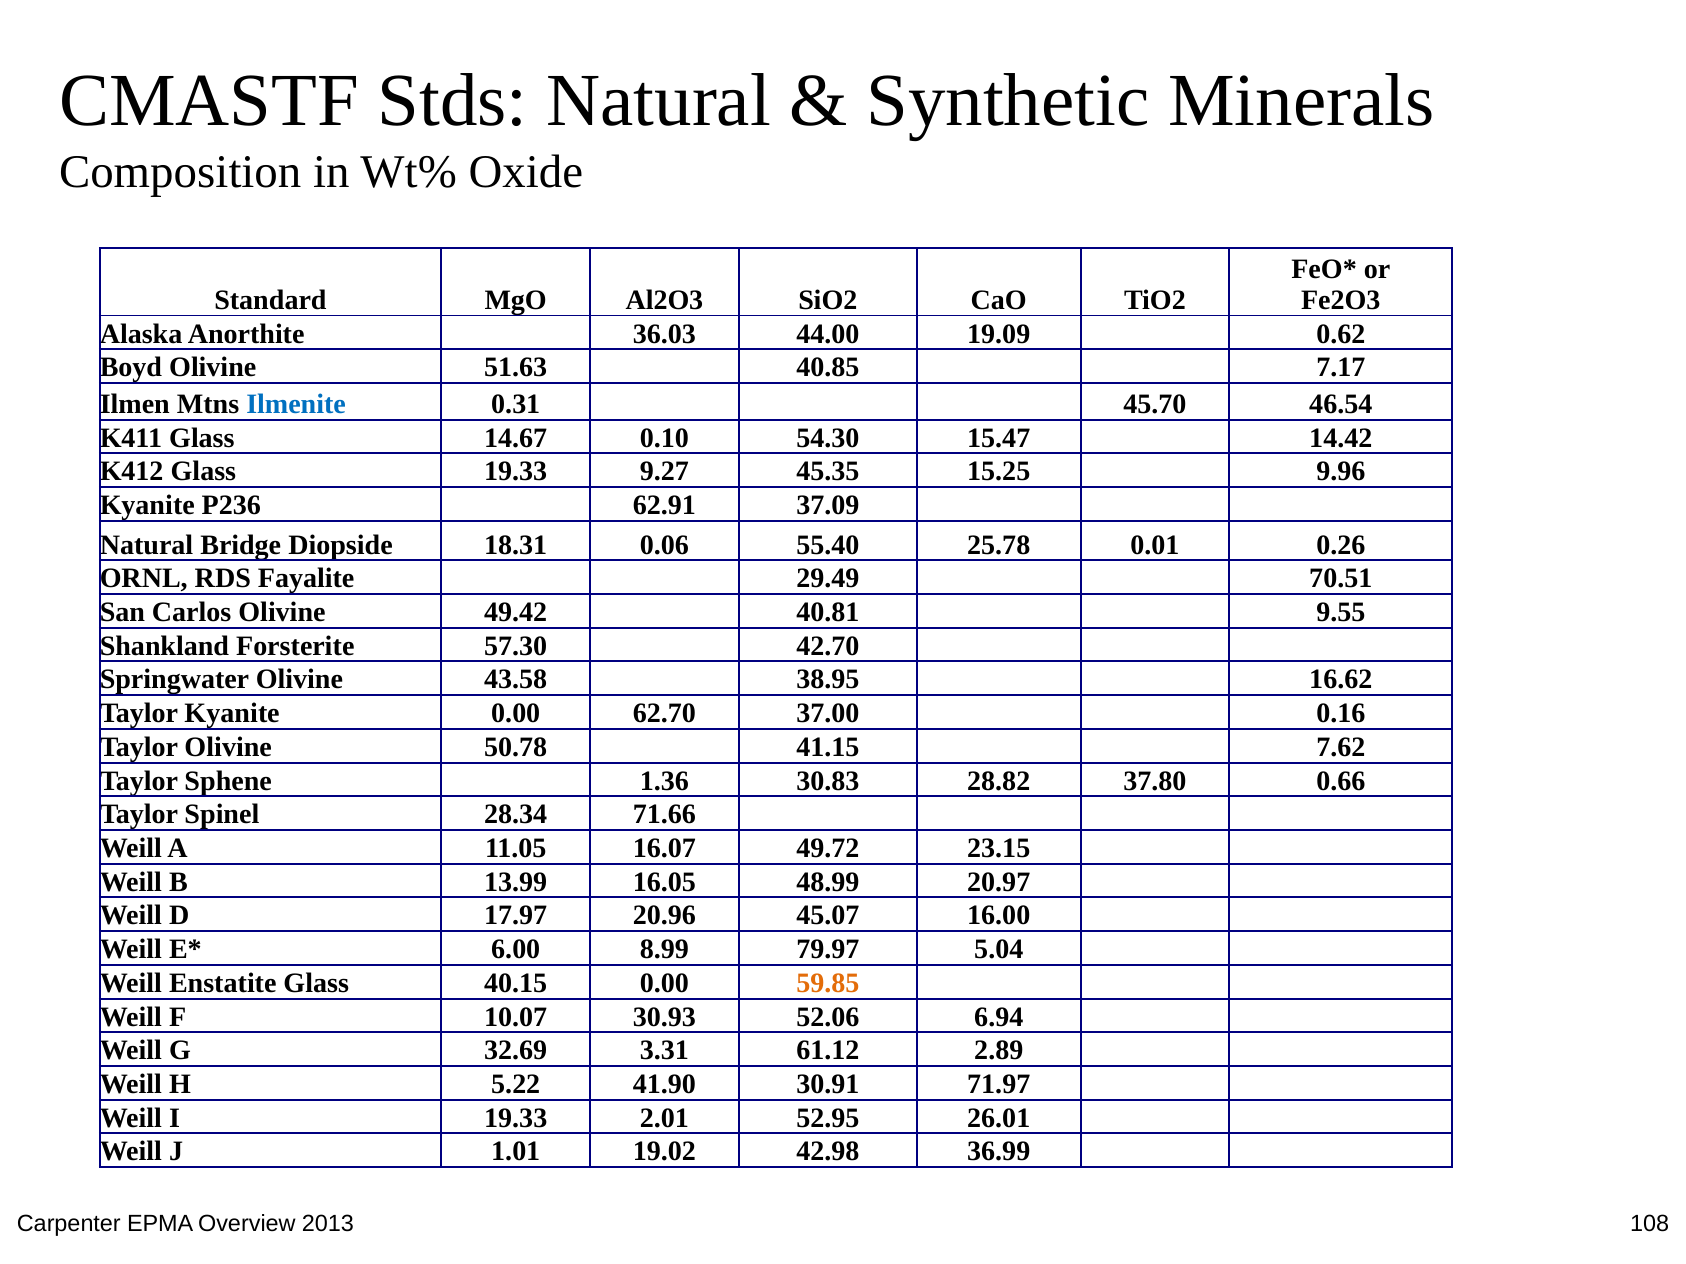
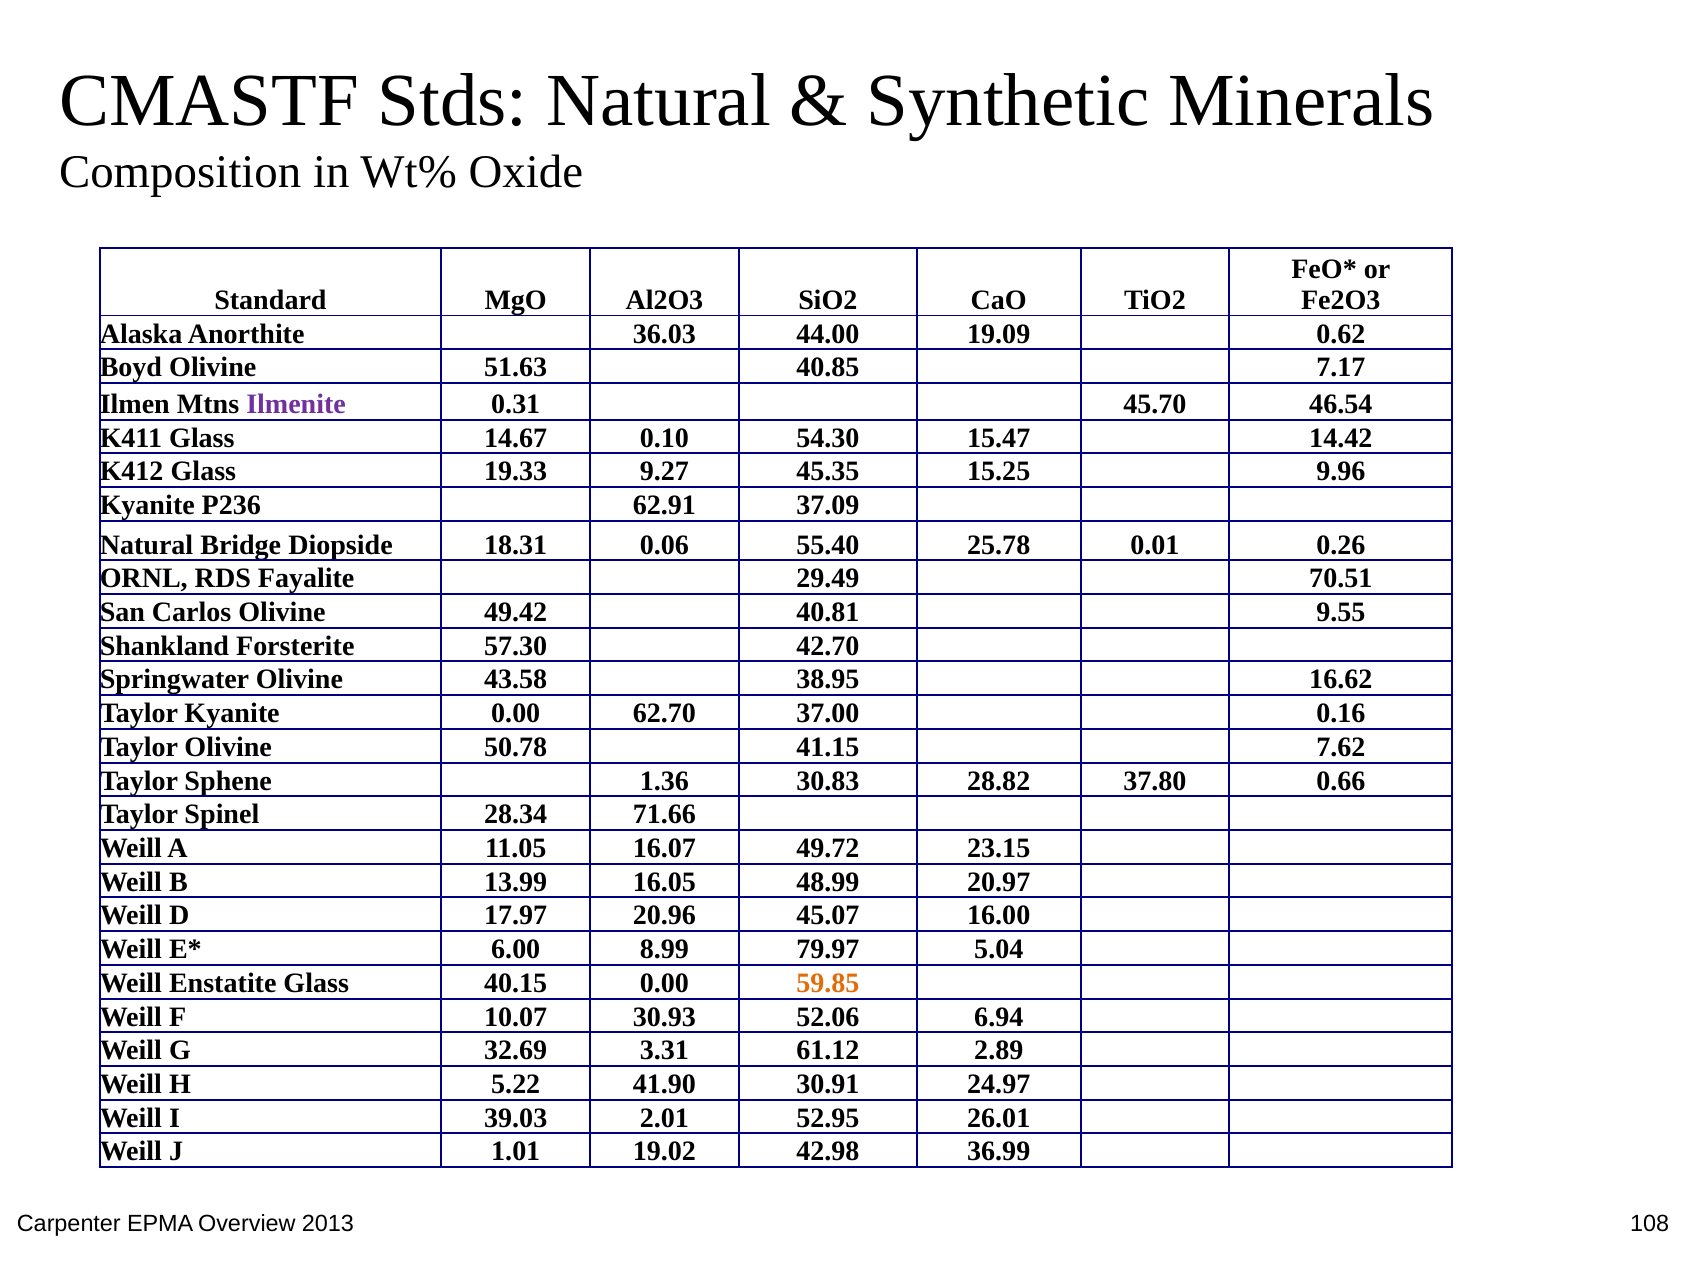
Ilmenite colour: blue -> purple
71.97: 71.97 -> 24.97
I 19.33: 19.33 -> 39.03
